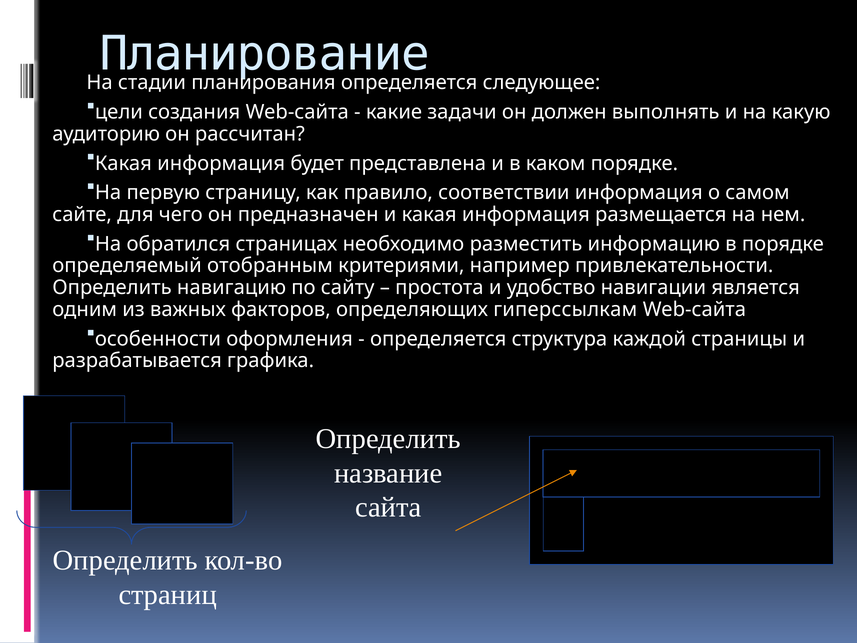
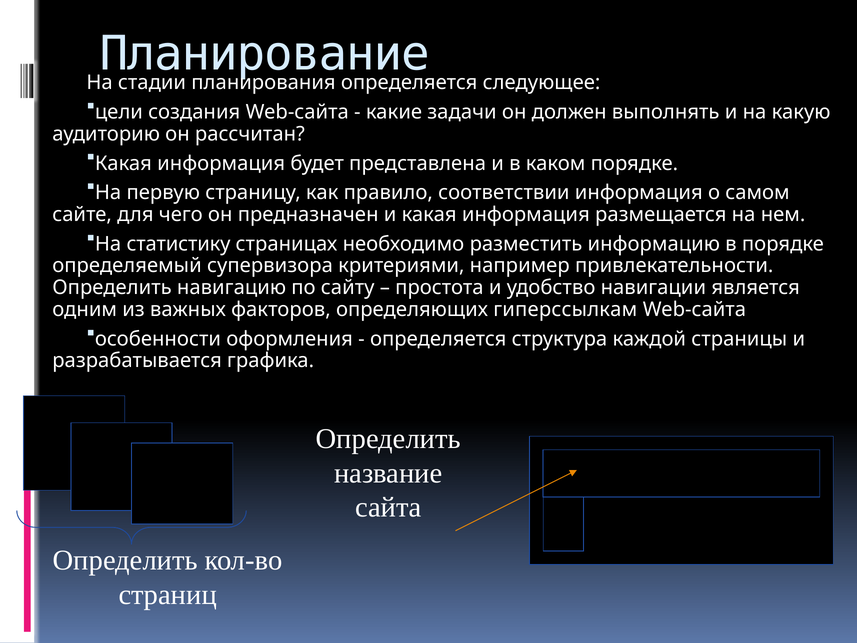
обратился: обратился -> статистику
отобранным: отобранным -> супервизора
